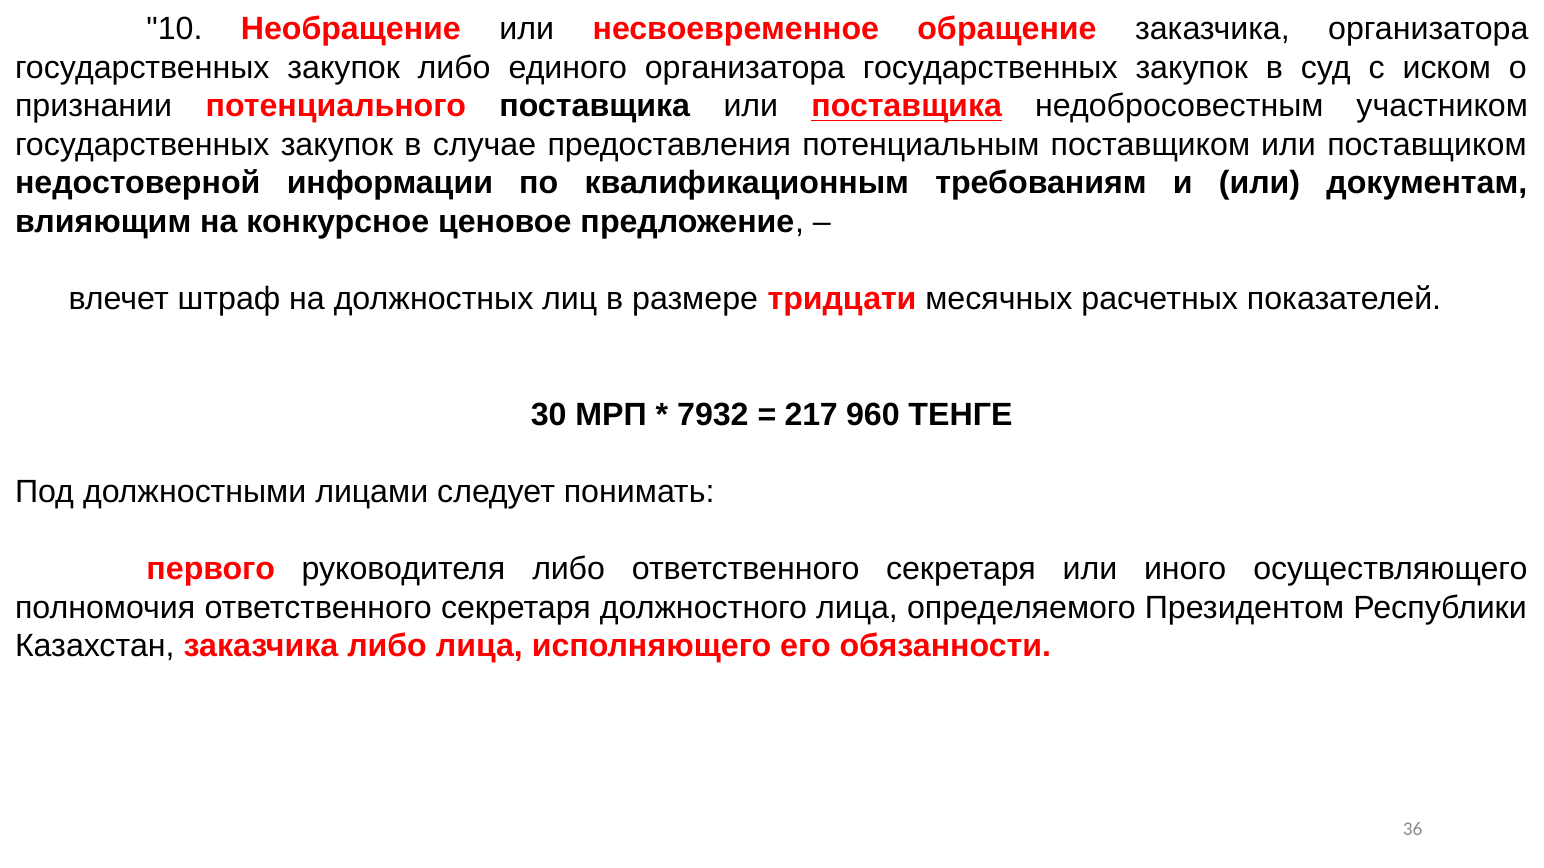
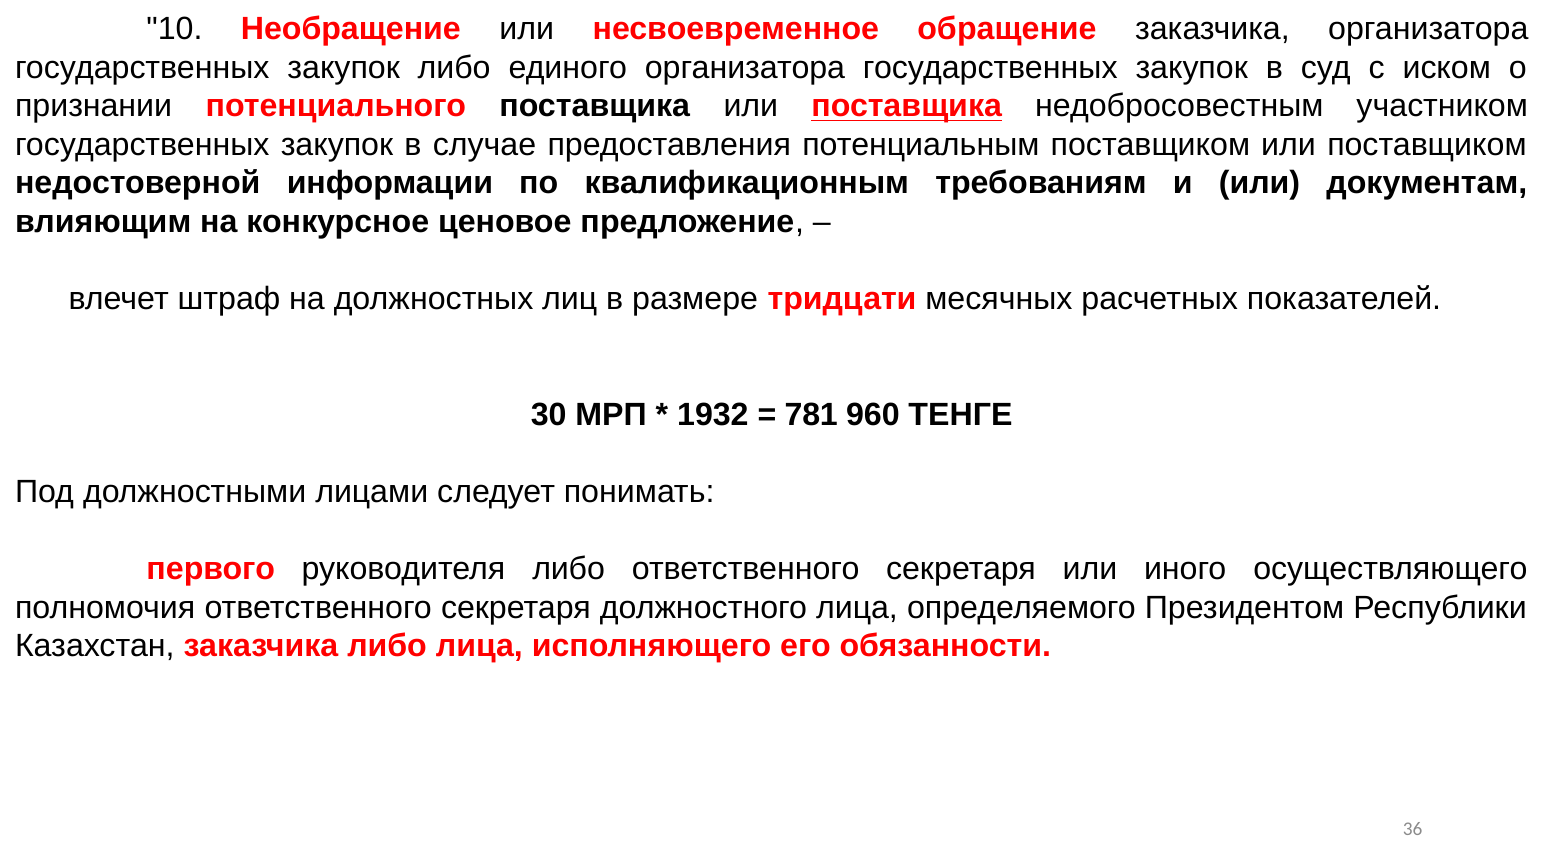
7932: 7932 -> 1932
217: 217 -> 781
